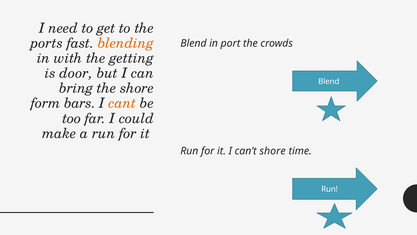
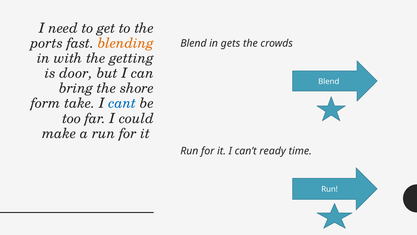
port: port -> gets
bars: bars -> take
cant colour: orange -> blue
can’t shore: shore -> ready
